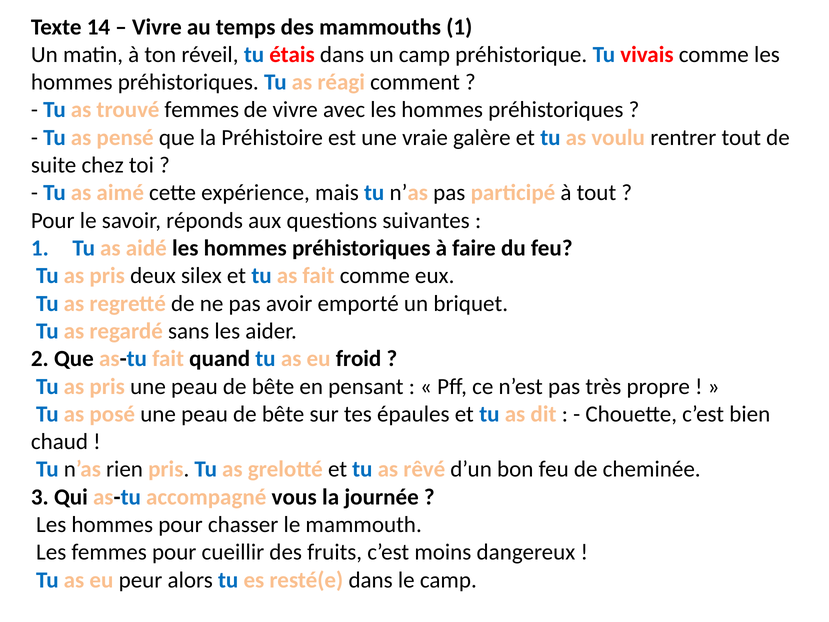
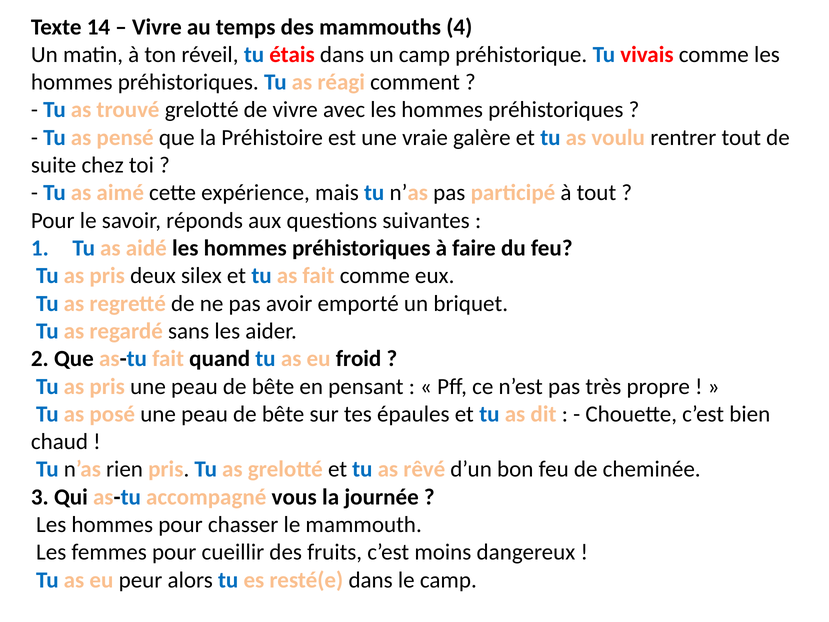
mammouths 1: 1 -> 4
trouvé femmes: femmes -> grelotté
